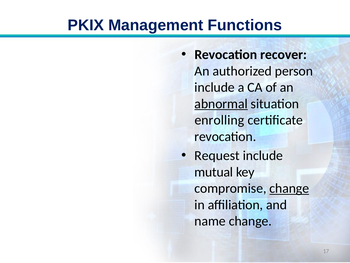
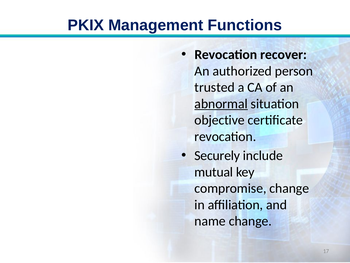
include at (215, 87): include -> trusted
enrolling: enrolling -> objective
Request: Request -> Securely
change at (289, 188) underline: present -> none
